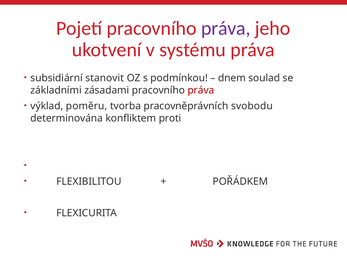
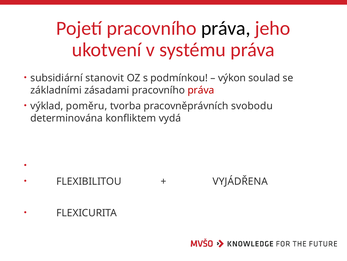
práva at (226, 28) colour: purple -> black
dnem: dnem -> výkon
proti: proti -> vydá
POŘÁDKEM: POŘÁDKEM -> VYJÁDŘENA
